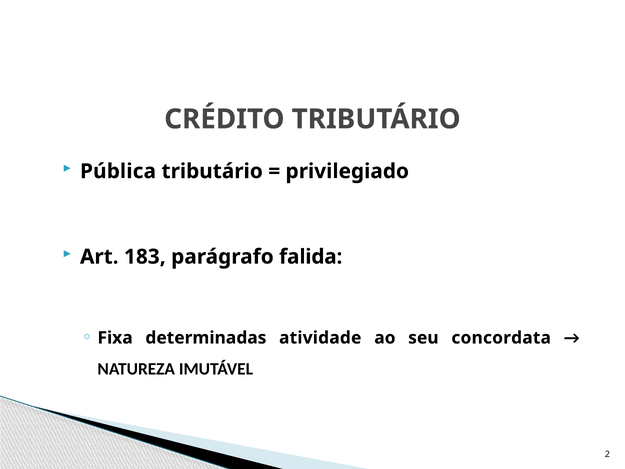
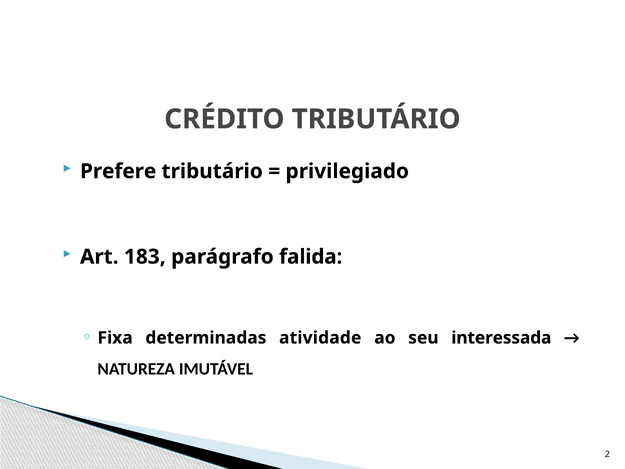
Pública: Pública -> Prefere
concordata: concordata -> interessada
